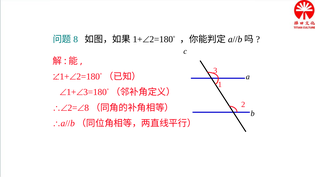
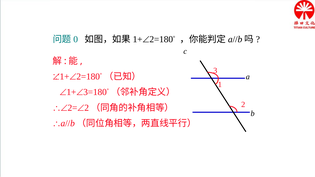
8 at (76, 39): 8 -> 0
8 at (87, 108): 8 -> 2
